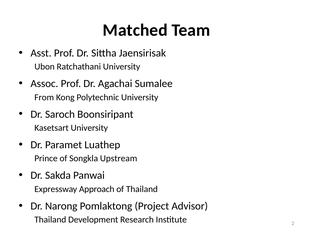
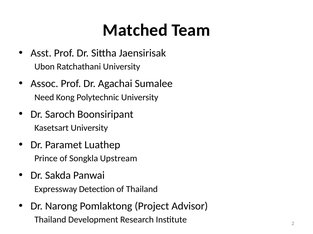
From: From -> Need
Approach: Approach -> Detection
